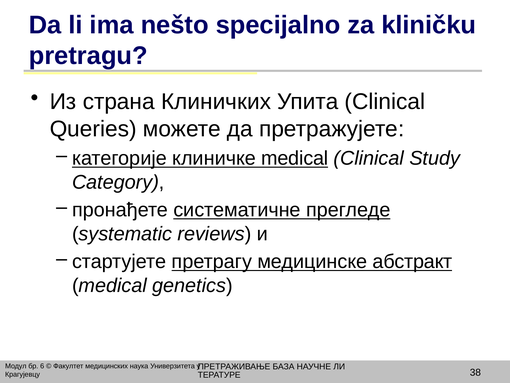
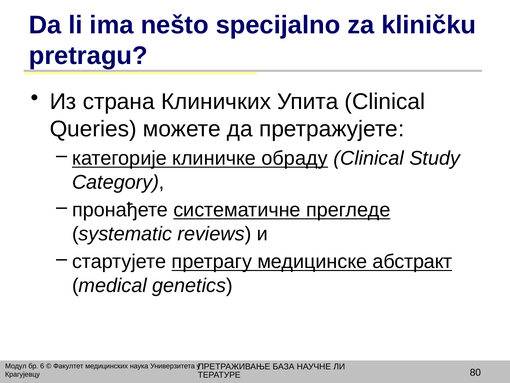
клиничке medical: medical -> обраду
38: 38 -> 80
